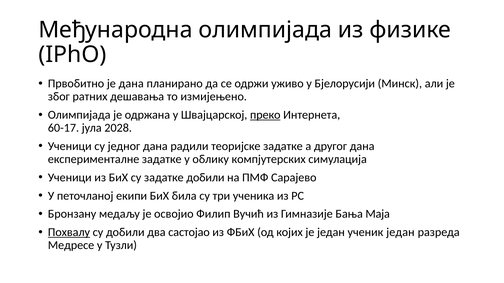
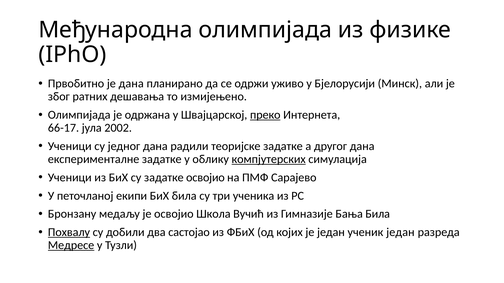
60-17: 60-17 -> 66-17
2028: 2028 -> 2002
компјутерских underline: none -> present
задатке добили: добили -> освојио
Филип: Филип -> Школа
Бања Маја: Маја -> Била
Медресе underline: none -> present
